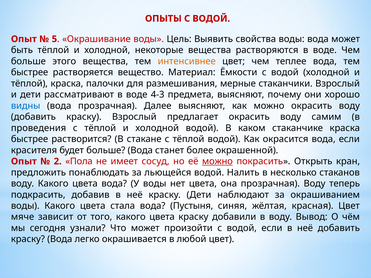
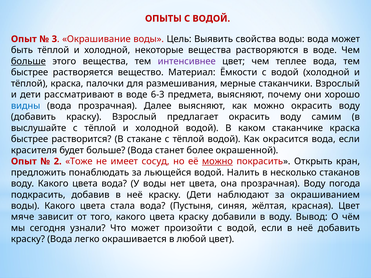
5: 5 -> 3
больше at (28, 61) underline: none -> present
интенсивнее colour: orange -> purple
4-3: 4-3 -> 6-3
проведения: проведения -> выслушайте
Пола: Пола -> Тоже
теперь: теперь -> погода
